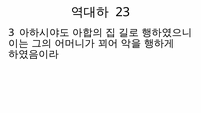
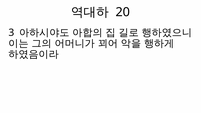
23: 23 -> 20
